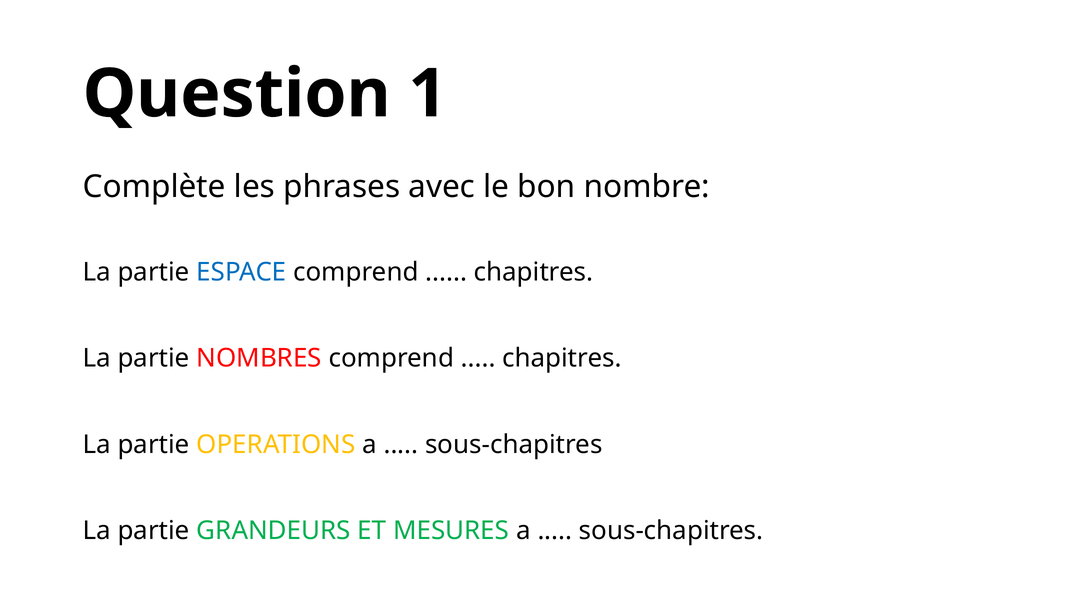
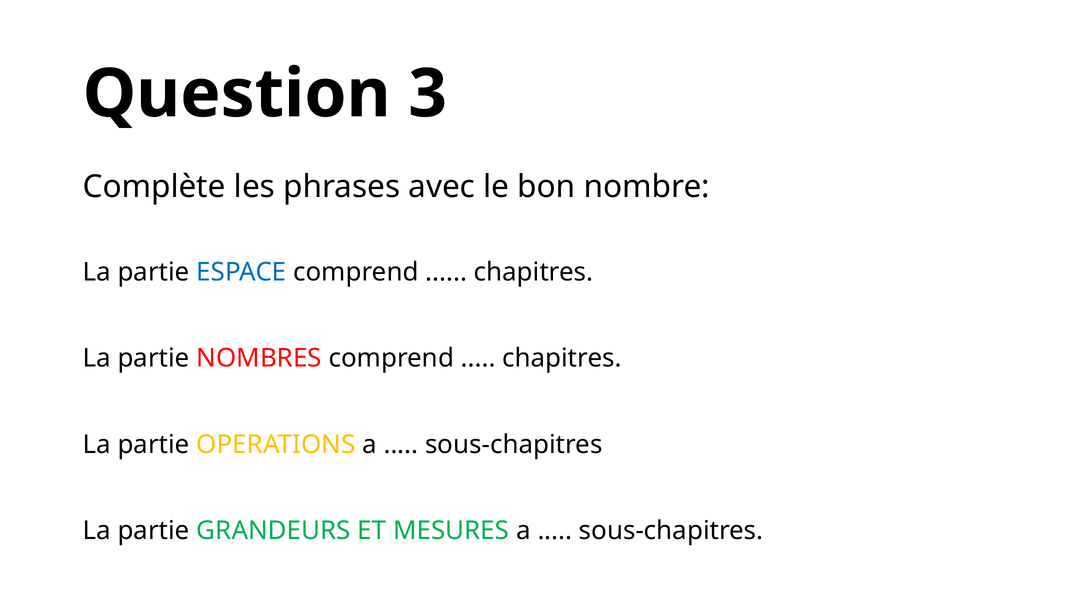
1: 1 -> 3
